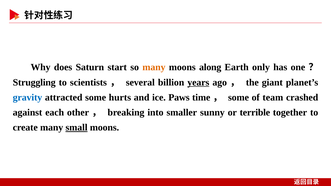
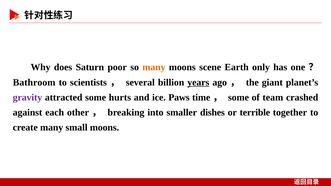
start: start -> poor
along: along -> scene
Struggling: Struggling -> Bathroom
gravity colour: blue -> purple
sunny: sunny -> dishes
small underline: present -> none
